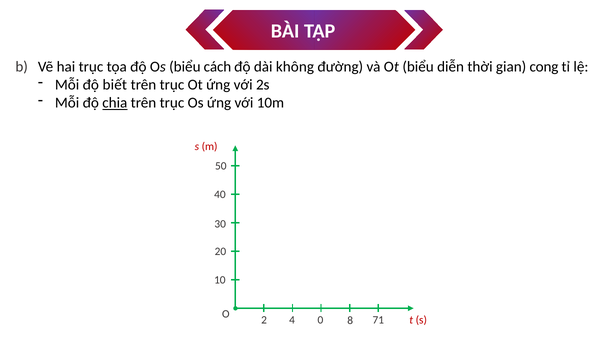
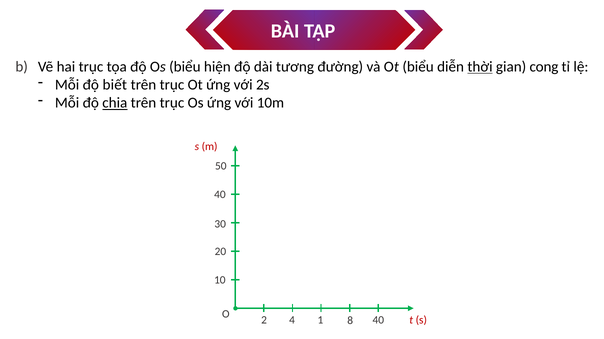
cách: cách -> hiện
không: không -> tương
thời underline: none -> present
0: 0 -> 1
8 71: 71 -> 40
